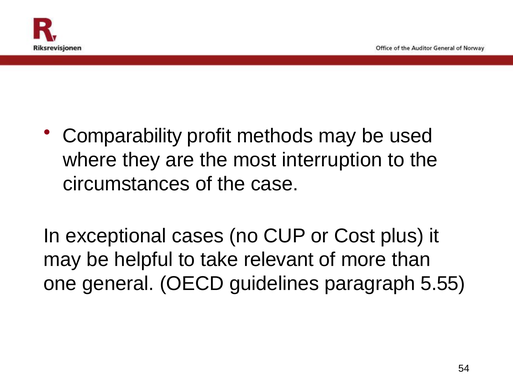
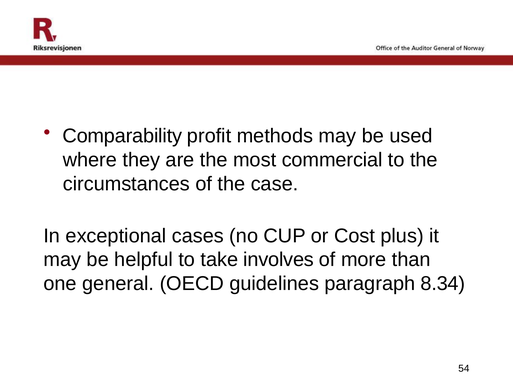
interruption: interruption -> commercial
relevant: relevant -> involves
5.55: 5.55 -> 8.34
